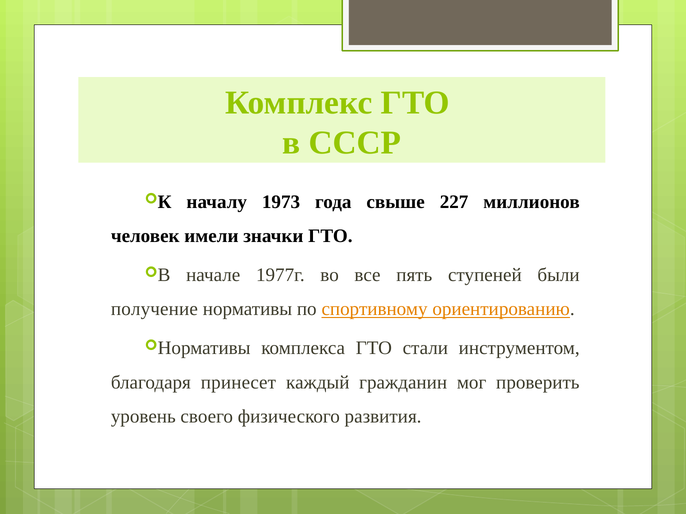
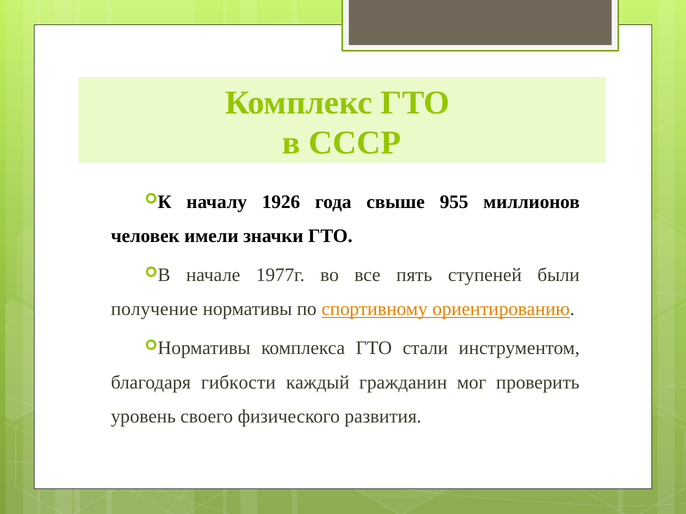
1973: 1973 -> 1926
227: 227 -> 955
принесет: принесет -> гибкости
